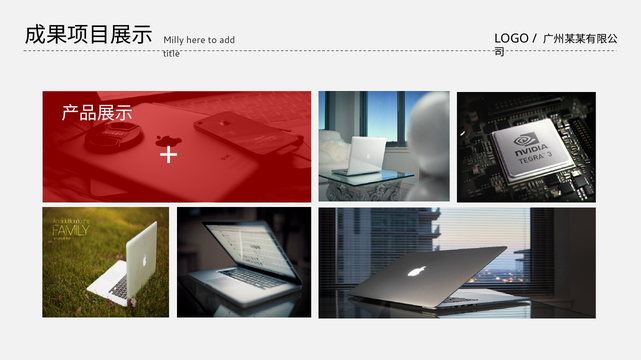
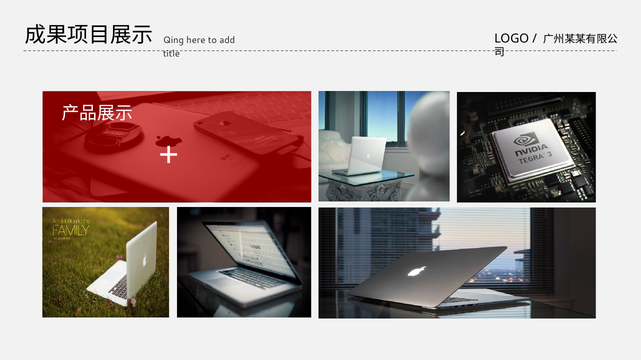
Milly: Milly -> Qing
